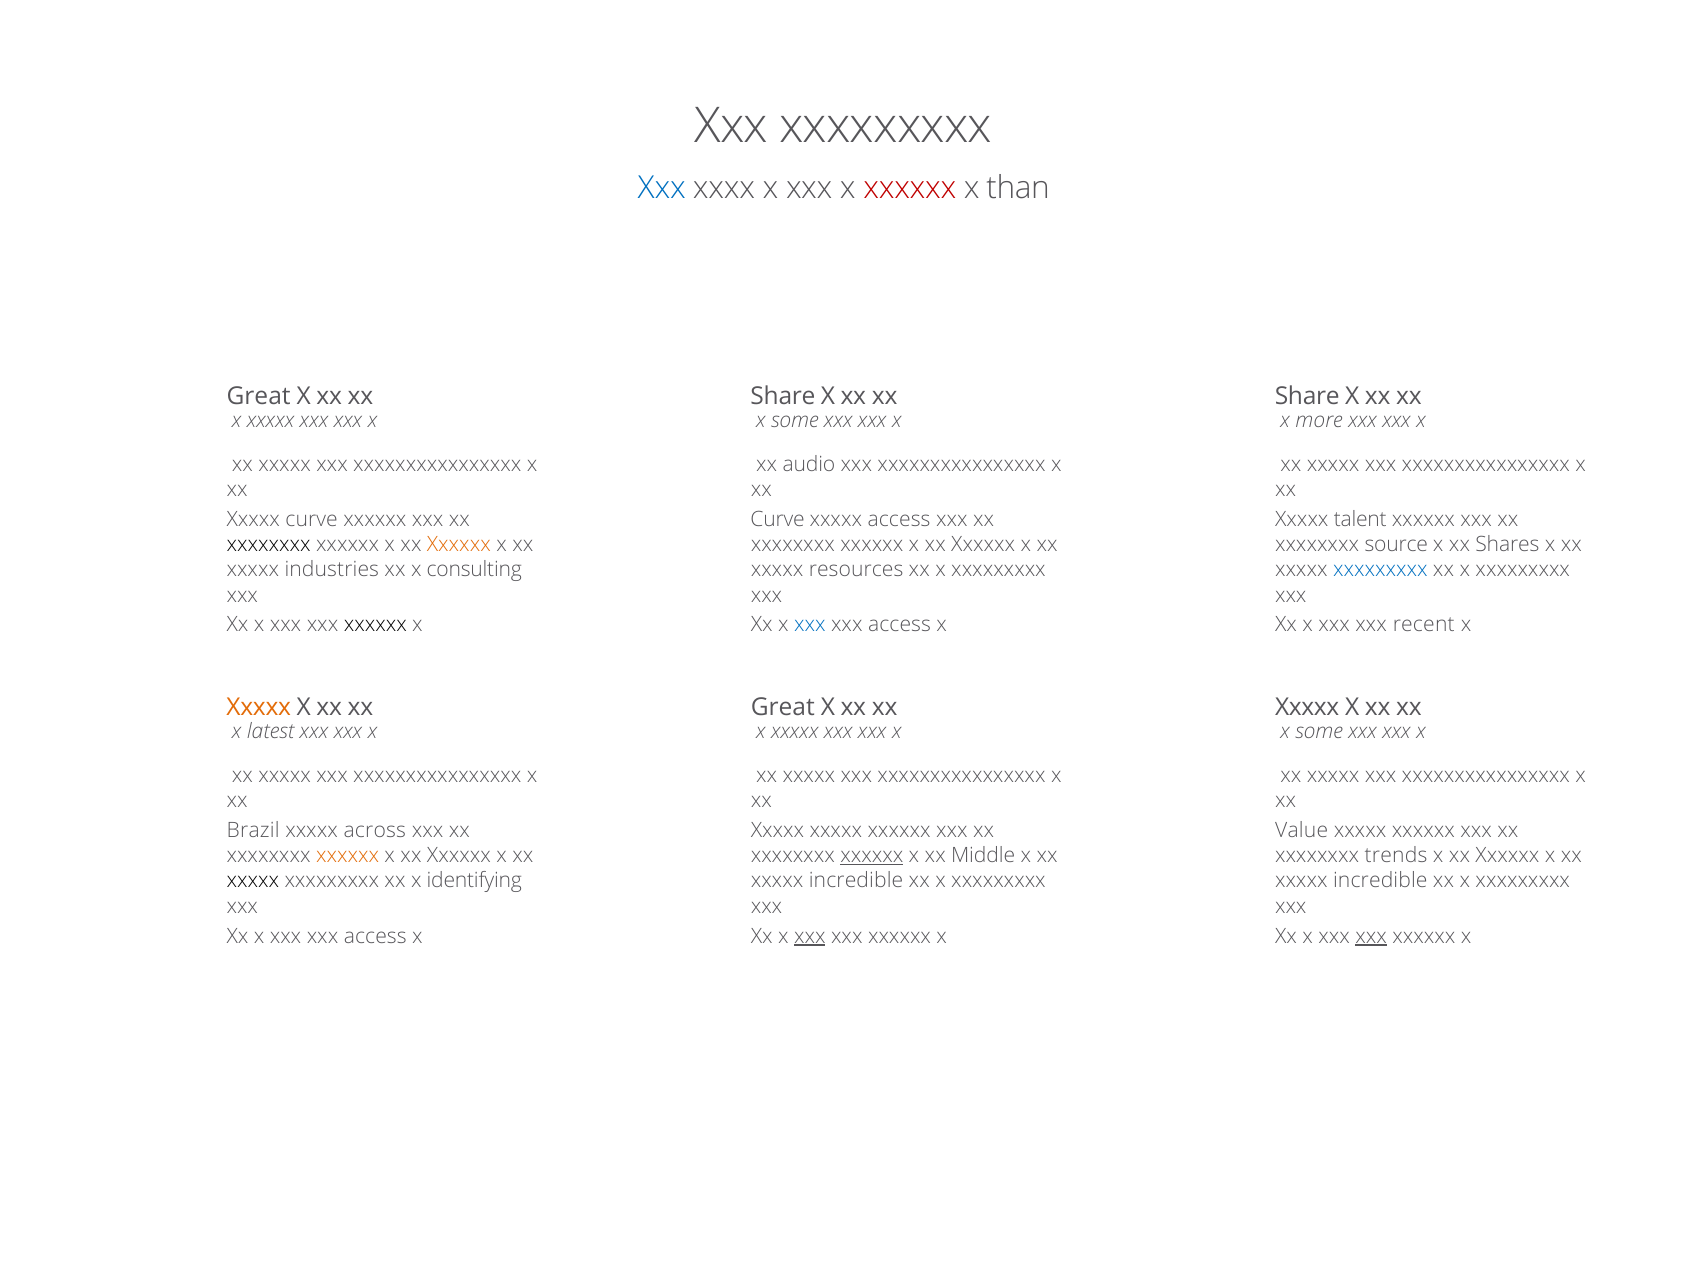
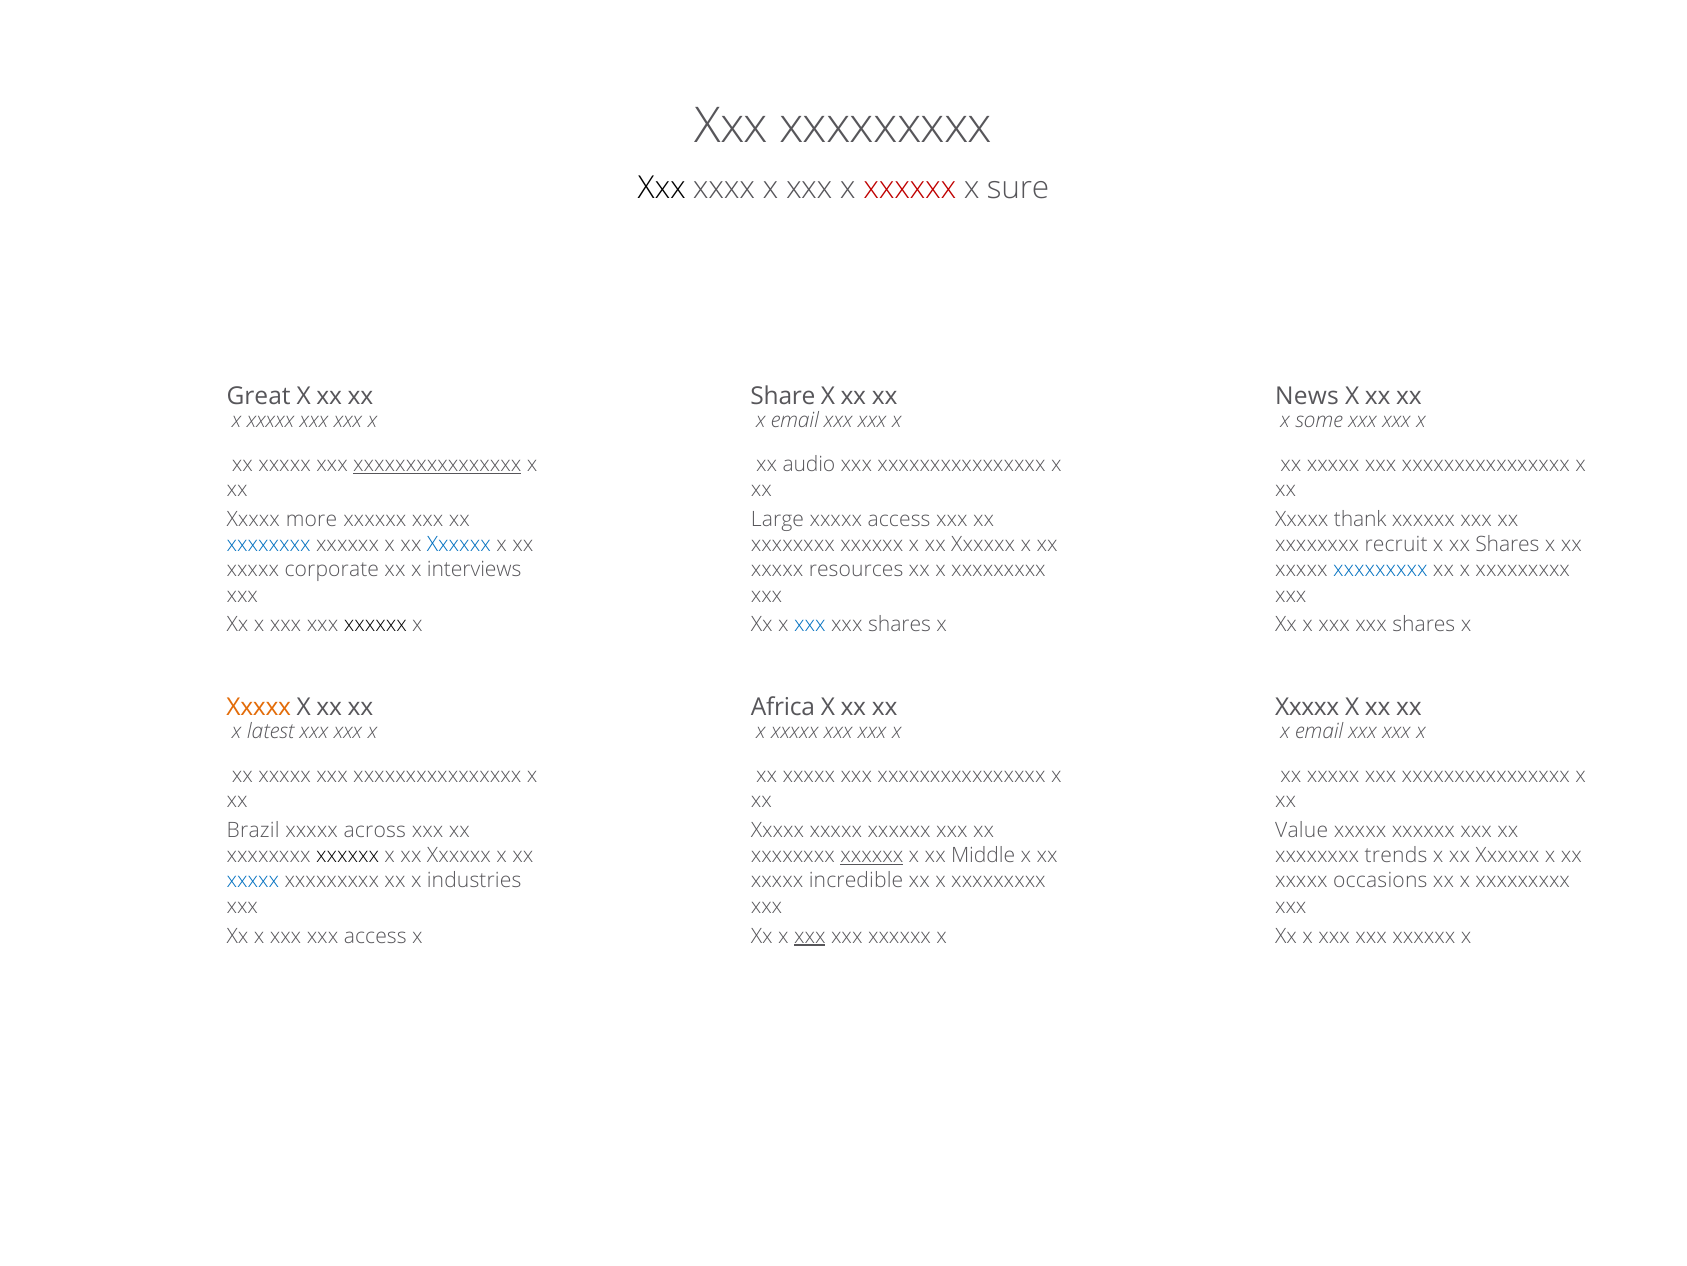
Xxx at (662, 188) colour: blue -> black
than: than -> sure
Share at (1307, 396): Share -> News
some at (795, 420): some -> email
more: more -> some
xxxxxxxxxxxxxxxx at (437, 464) underline: none -> present
Xxxxx curve: curve -> more
Curve at (778, 519): Curve -> Large
talent: talent -> thank
xxxxxxxx at (269, 544) colour: black -> blue
Xxxxxx at (459, 544) colour: orange -> blue
source: source -> recruit
industries: industries -> corporate
consulting: consulting -> interviews
access at (900, 625): access -> shares
recent at (1424, 625): recent -> shares
Great at (783, 707): Great -> Africa
some at (1319, 731): some -> email
xxxxxx at (348, 855) colour: orange -> black
xxxxx at (253, 880) colour: black -> blue
identifying: identifying -> industries
incredible at (1380, 880): incredible -> occasions
xxx at (1371, 935) underline: present -> none
